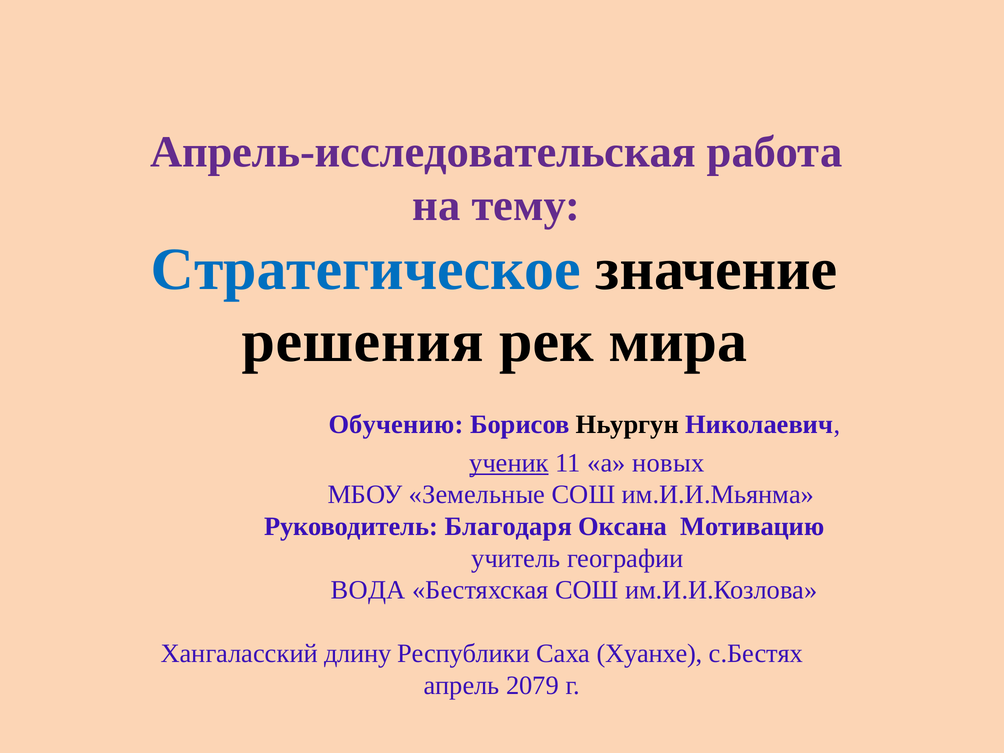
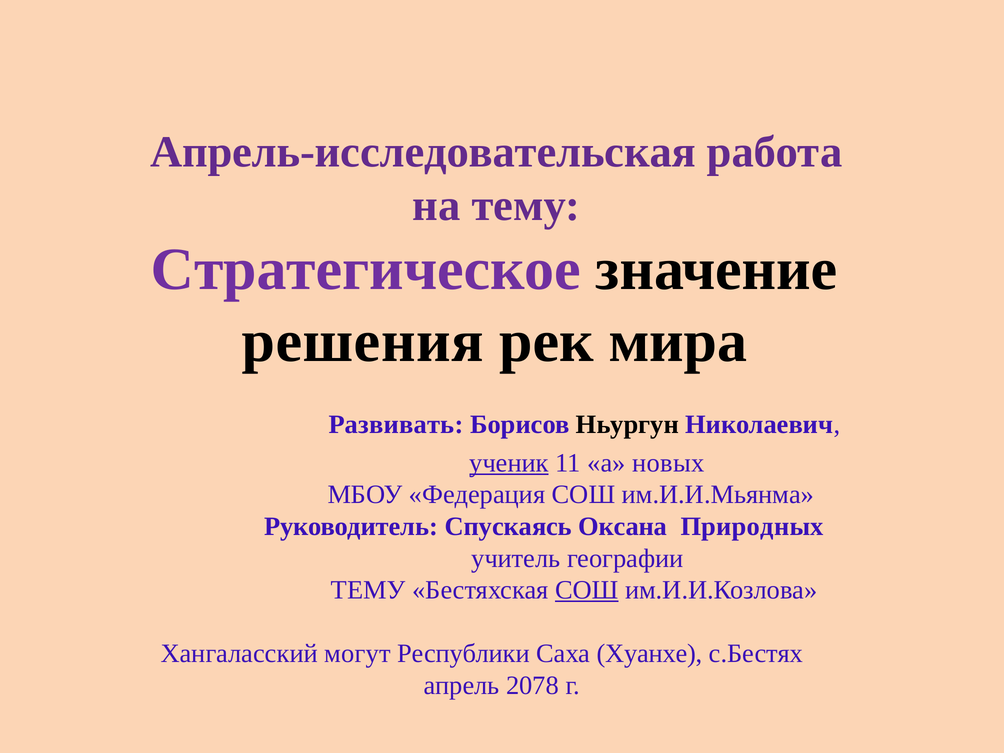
Стратегическое colour: blue -> purple
Обучению: Обучению -> Развивать
Земельные: Земельные -> Федерация
Благодаря: Благодаря -> Спускаясь
Мотивацию: Мотивацию -> Природных
ВОДА at (368, 590): ВОДА -> ТЕМУ
СОШ at (587, 590) underline: none -> present
длину: длину -> могут
2079: 2079 -> 2078
